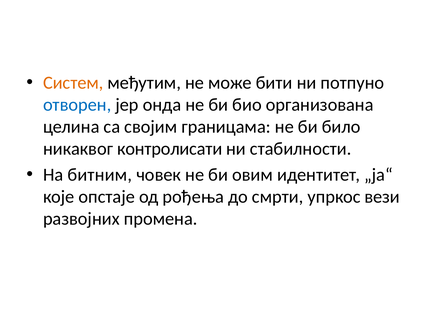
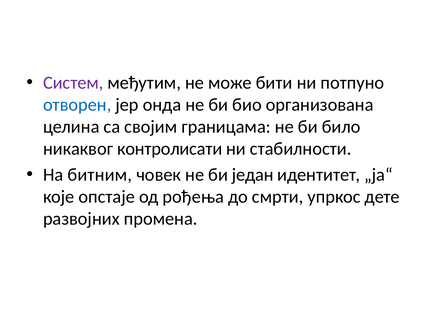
Систем colour: orange -> purple
овим: овим -> један
вези: вези -> дете
